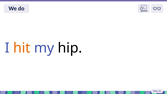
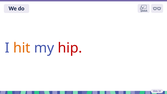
hip colour: black -> red
